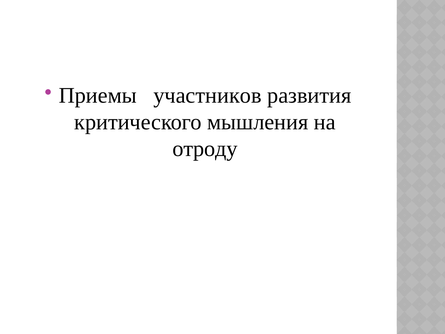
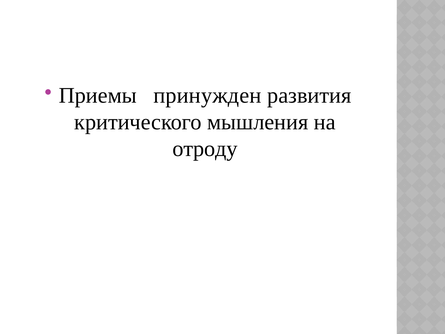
участников: участников -> принужден
